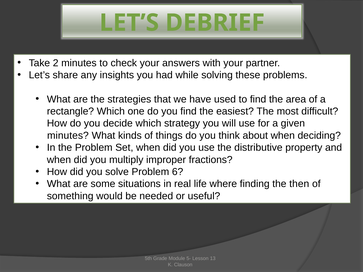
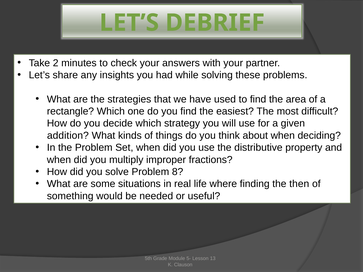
minutes at (68, 136): minutes -> addition
6: 6 -> 8
